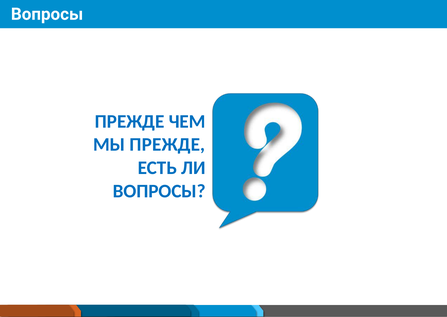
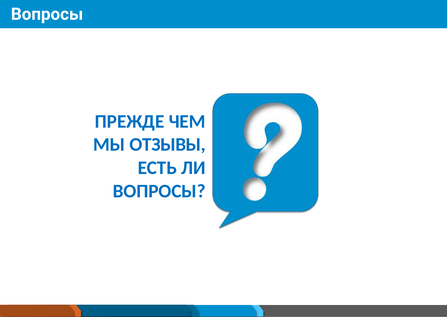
МЫ ПРЕЖДЕ: ПРЕЖДЕ -> ОТЗЫВЫ
